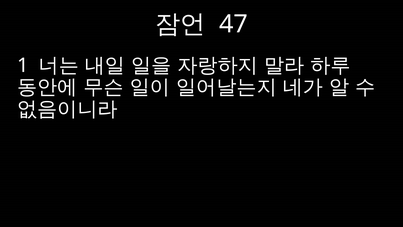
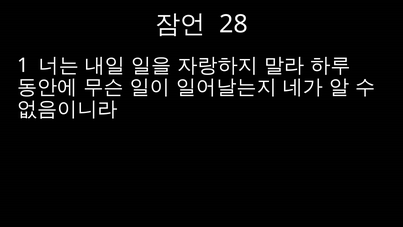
47: 47 -> 28
